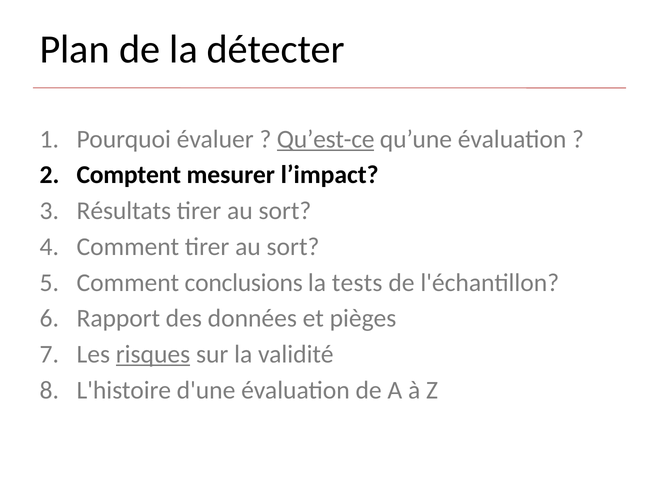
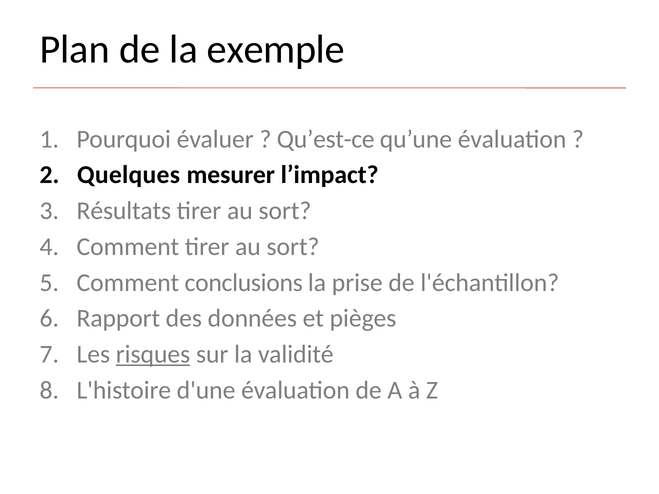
détecter: détecter -> exemple
Qu’est-ce underline: present -> none
Comptent: Comptent -> Quelques
tests: tests -> prise
